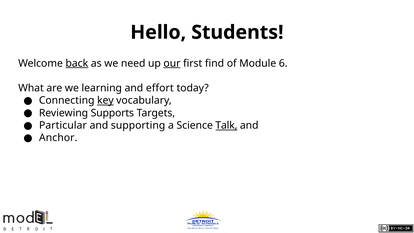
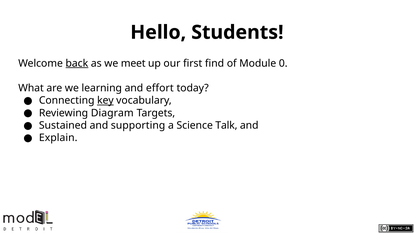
need: need -> meet
our underline: present -> none
6: 6 -> 0
Supports: Supports -> Diagram
Particular: Particular -> Sustained
Talk underline: present -> none
Anchor: Anchor -> Explain
